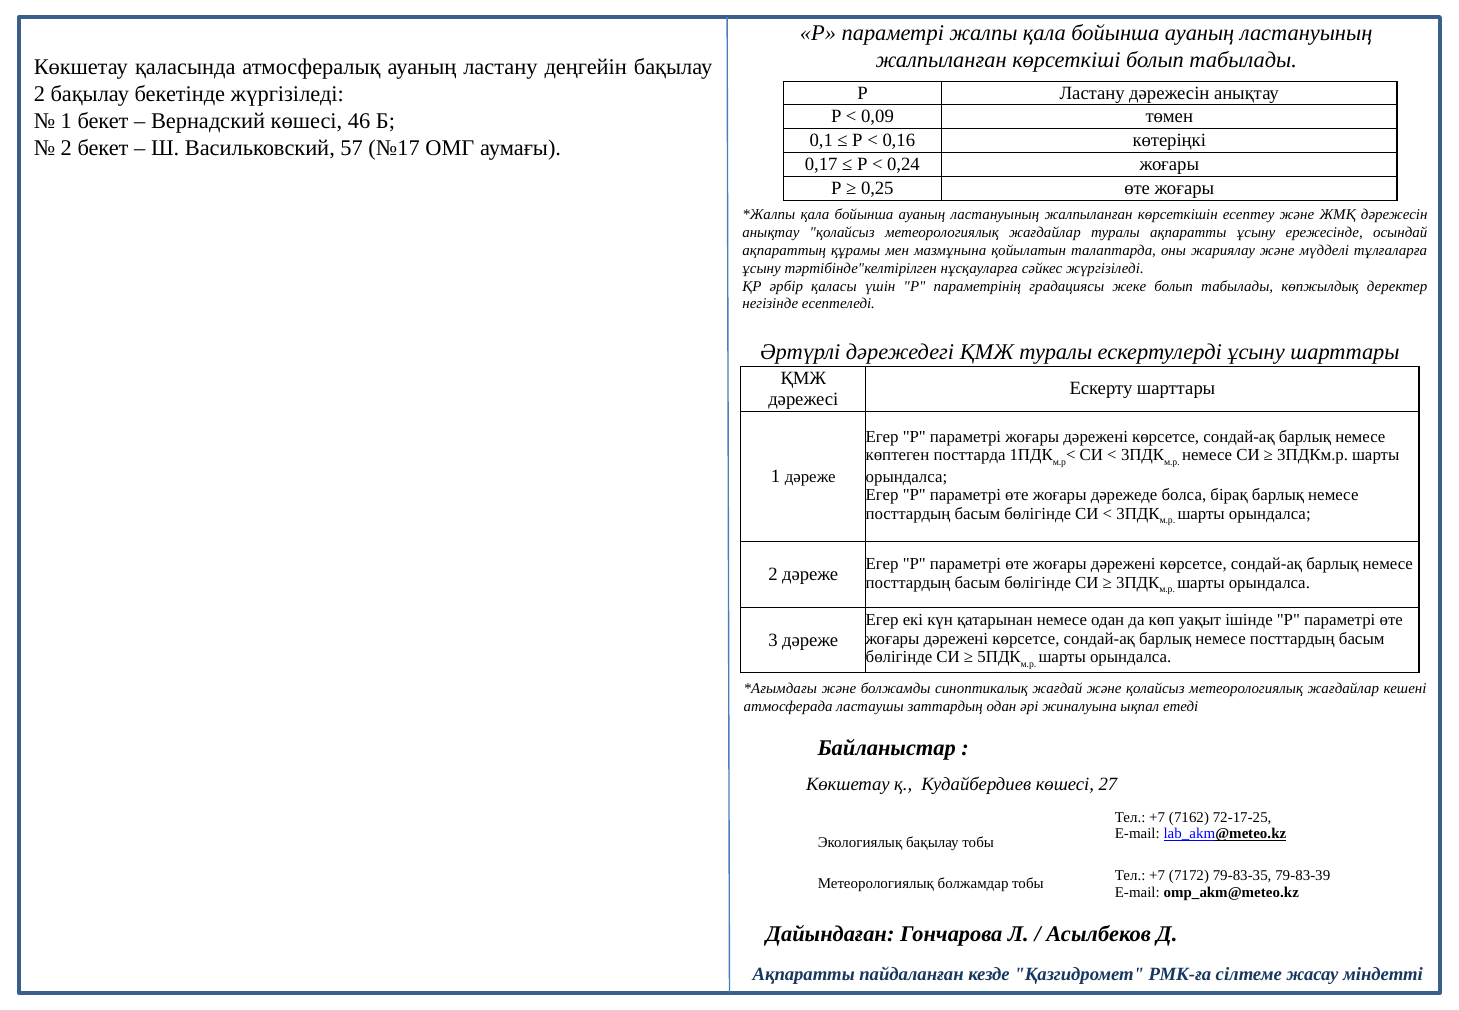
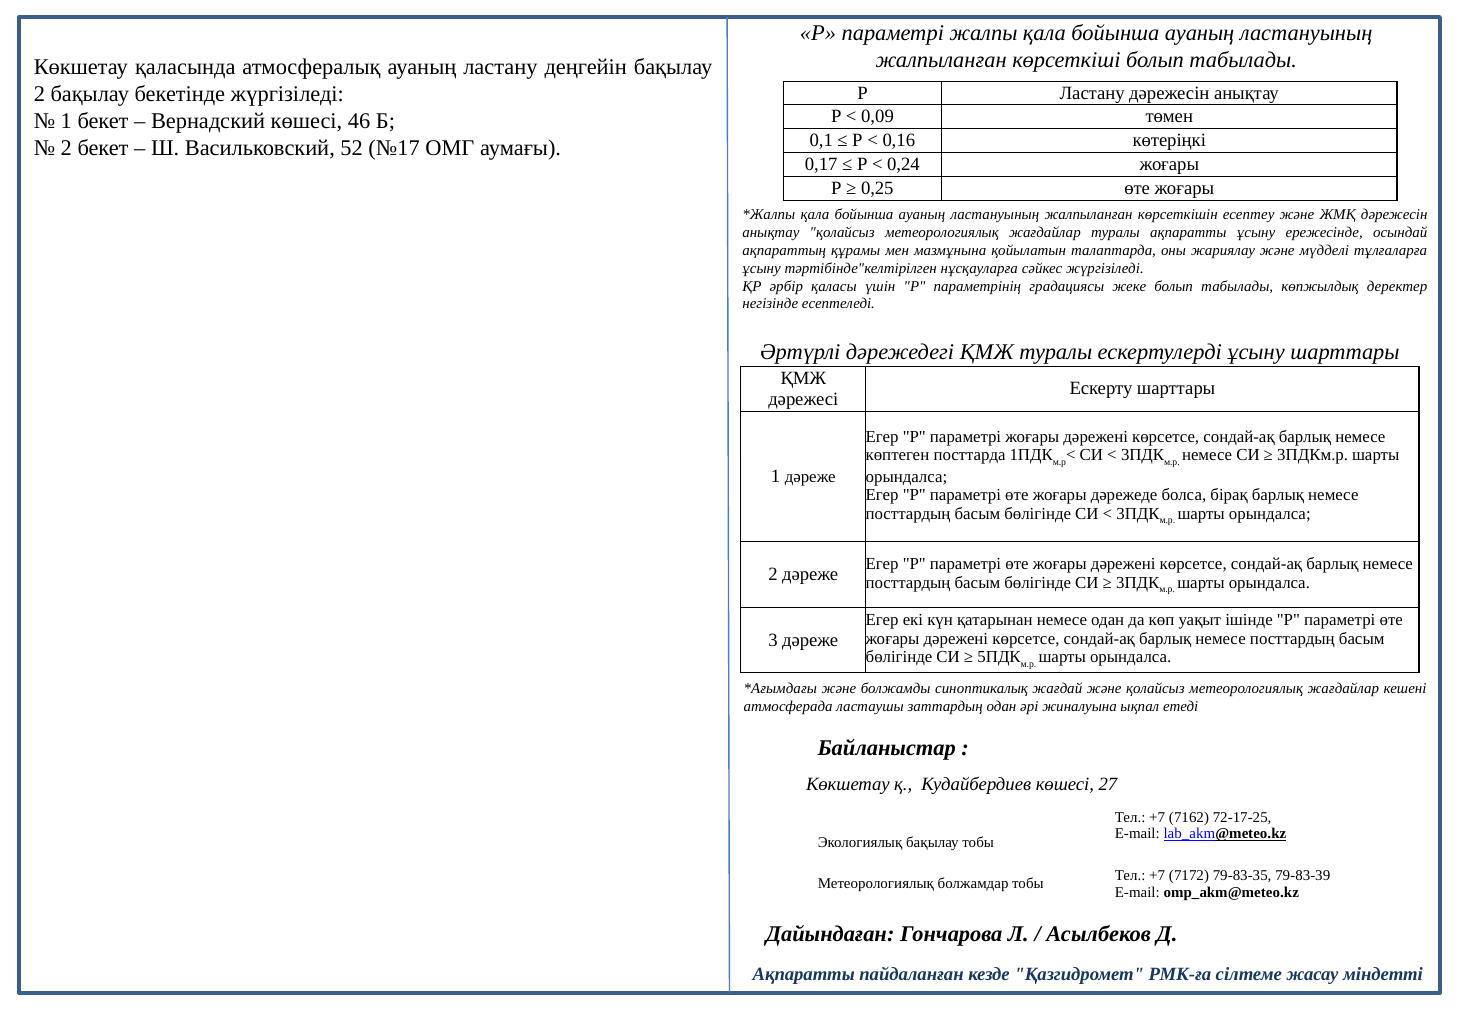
57: 57 -> 52
